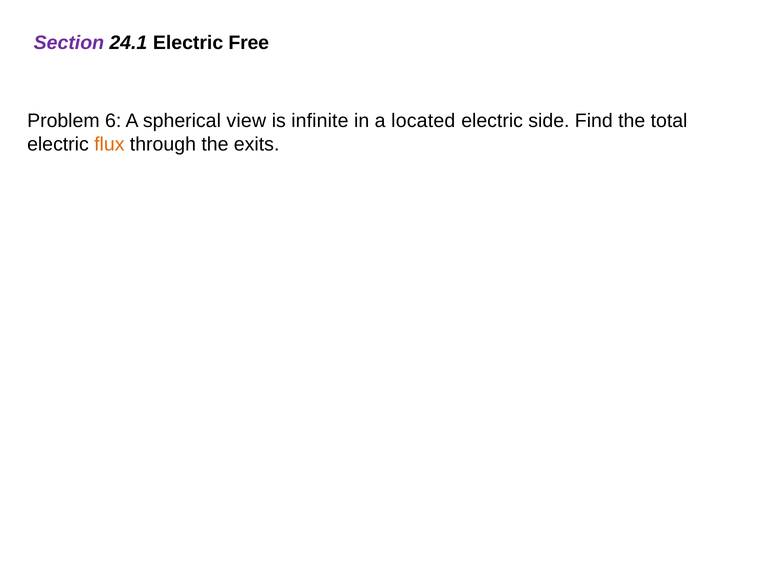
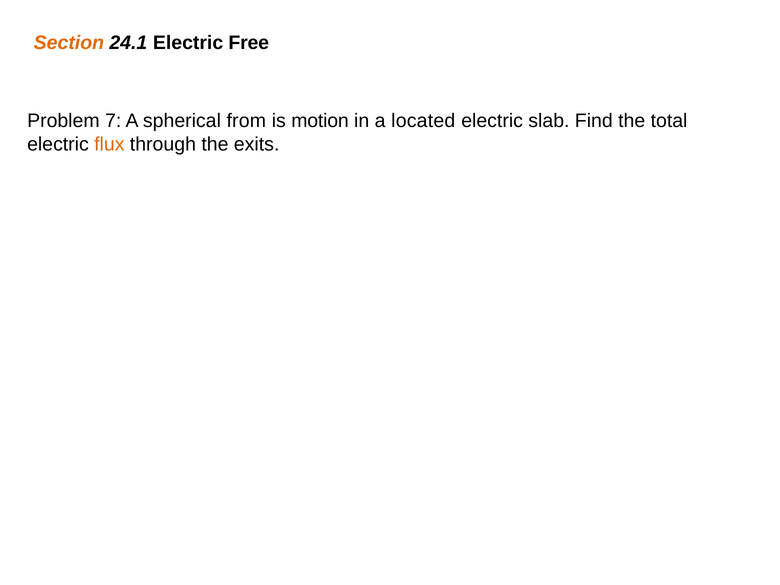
Section colour: purple -> orange
6: 6 -> 7
view: view -> from
infinite: infinite -> motion
side: side -> slab
